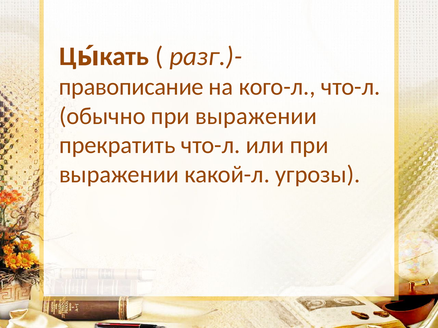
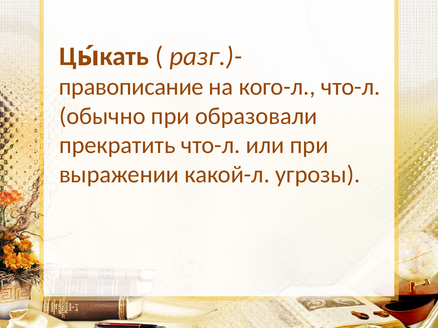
обычно при выражении: выражении -> образовали
